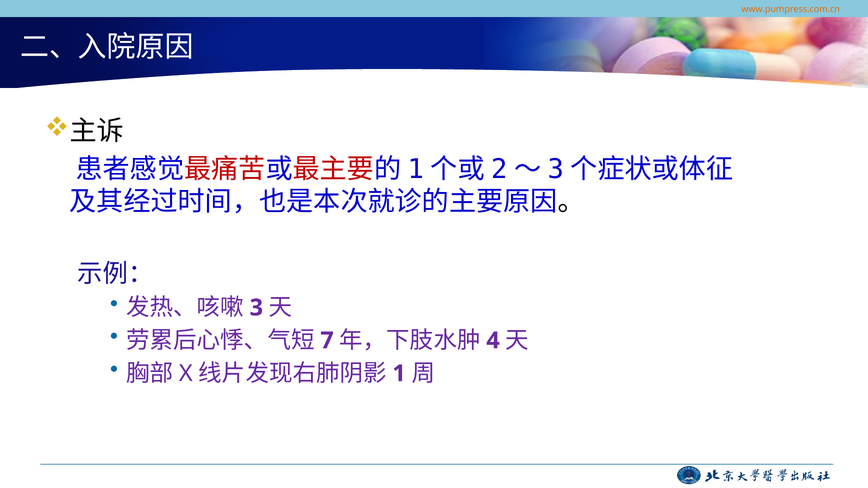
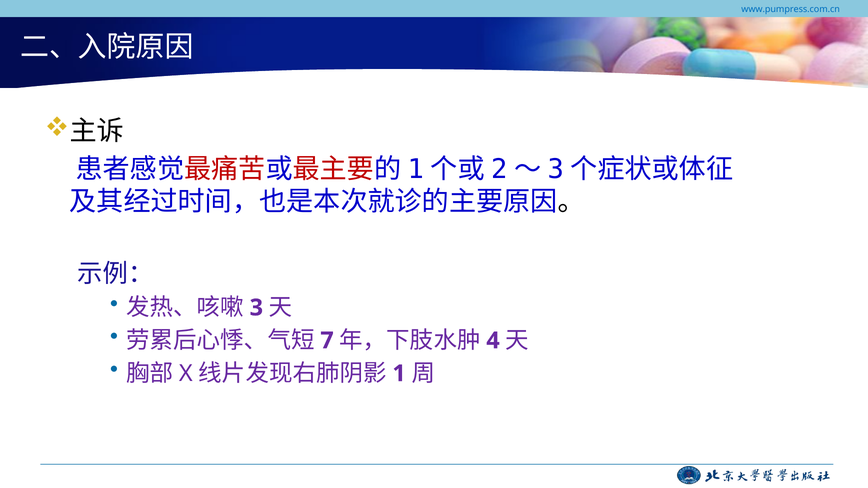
www.pumpress.com.cn colour: orange -> blue
